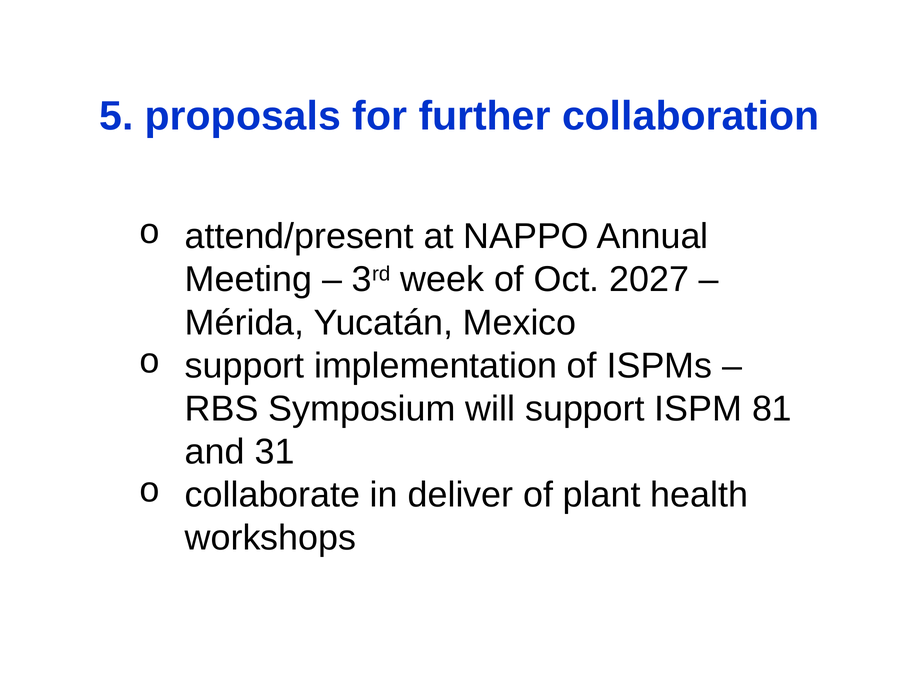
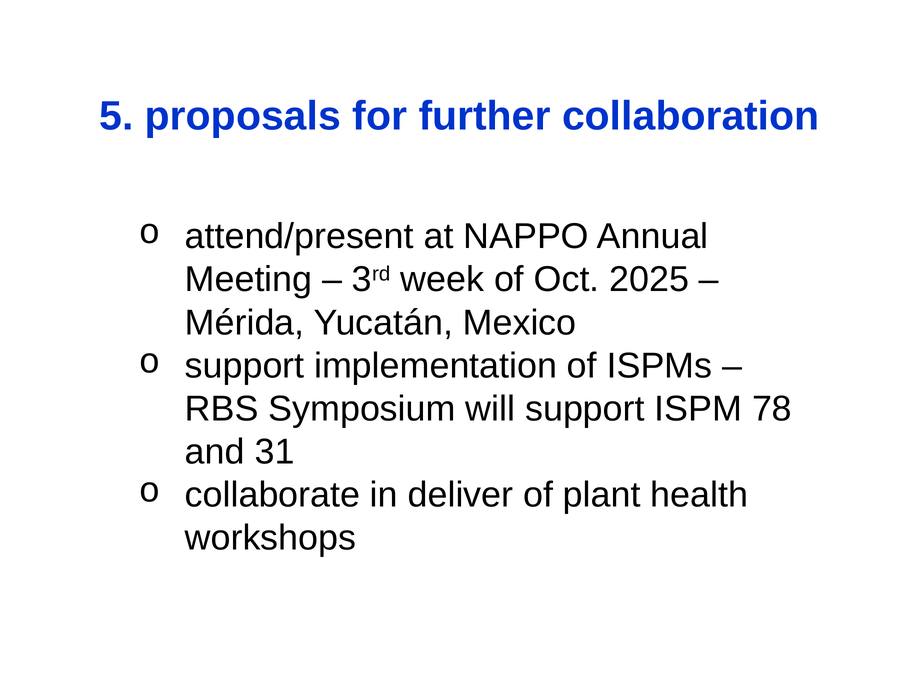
2027: 2027 -> 2025
81: 81 -> 78
